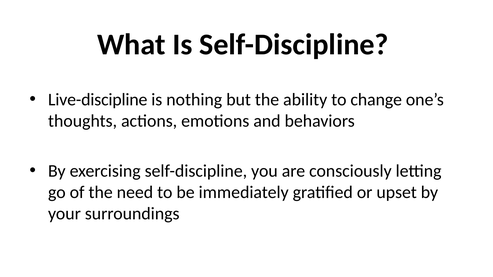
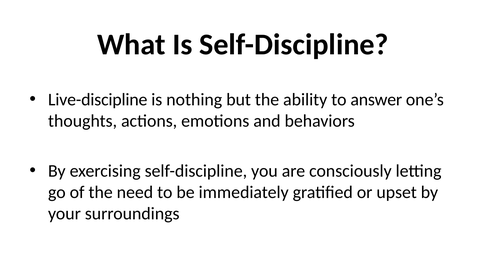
change: change -> answer
